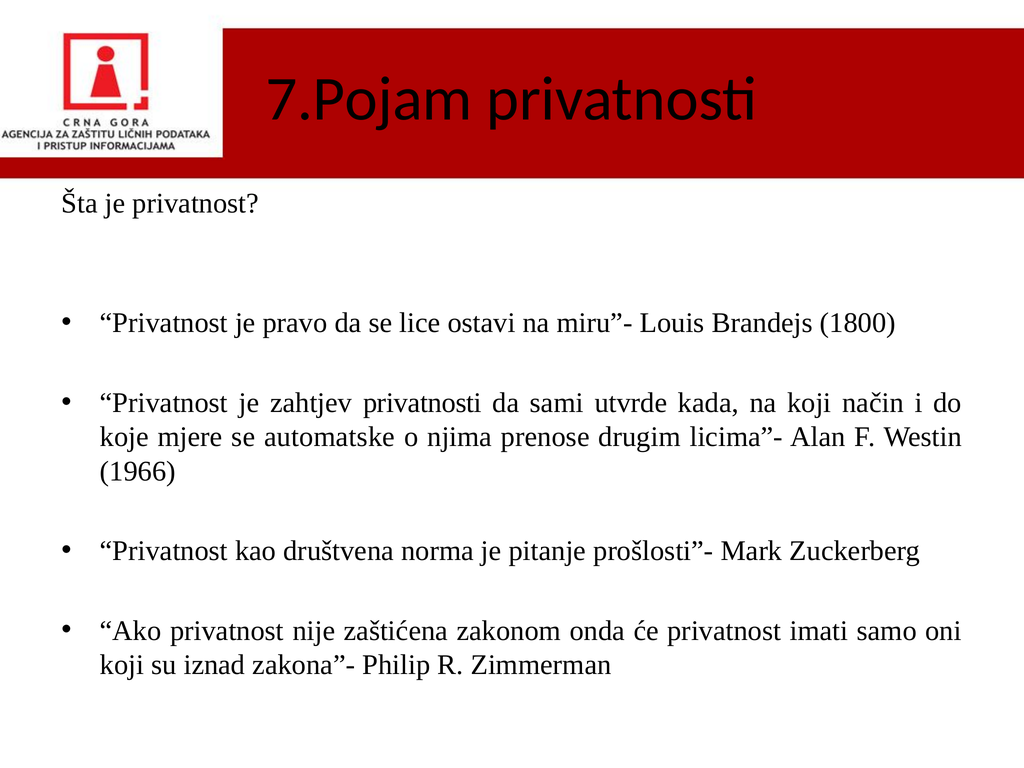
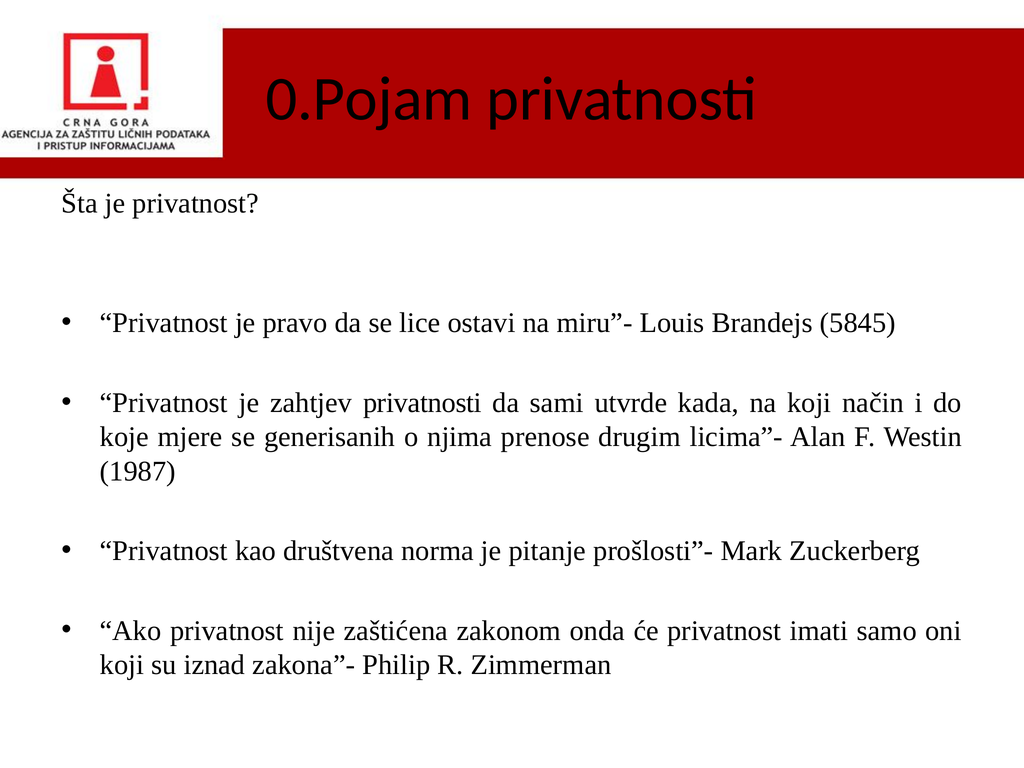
7.Pojam: 7.Pojam -> 0.Pojam
1800: 1800 -> 5845
automatske: automatske -> generisanih
1966: 1966 -> 1987
